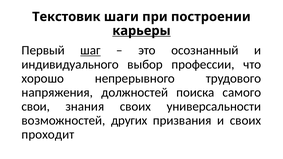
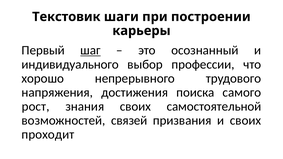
карьеры underline: present -> none
должностей: должностей -> достижения
свои: свои -> рост
универсальности: универсальности -> самостоятельной
других: других -> связей
